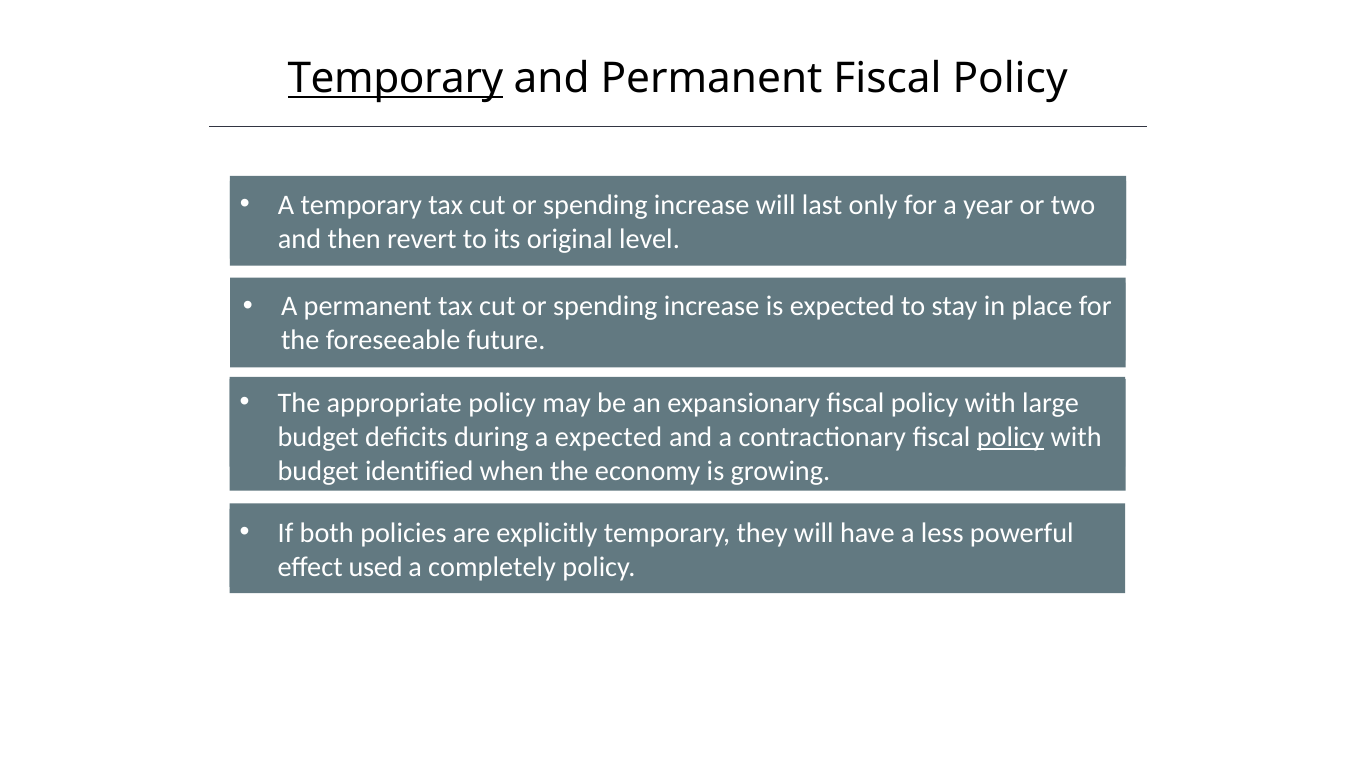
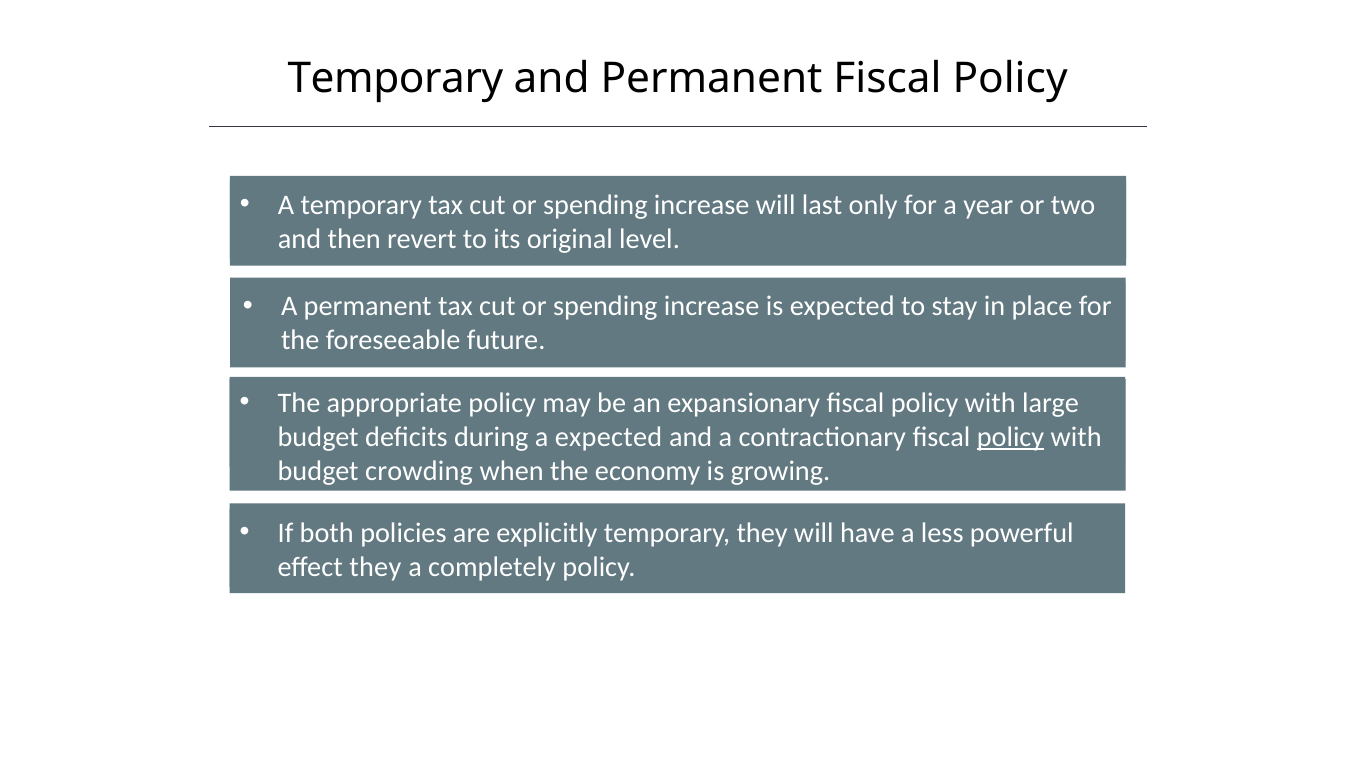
Temporary at (395, 79) underline: present -> none
identified: identified -> crowding
effect used: used -> they
